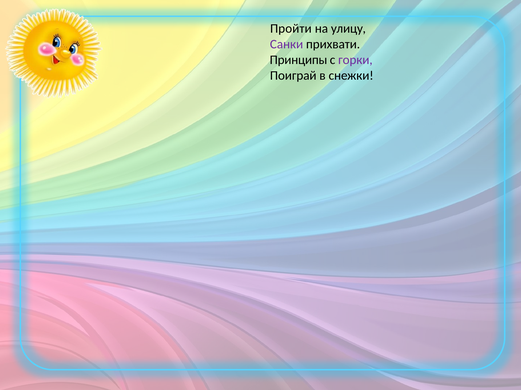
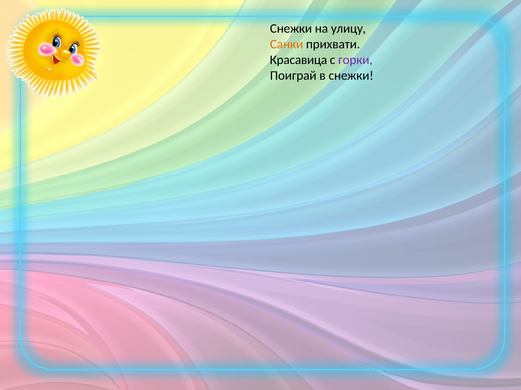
Пройти at (291, 29): Пройти -> Снежки
Санки colour: purple -> orange
Принципы: Принципы -> Красавица
